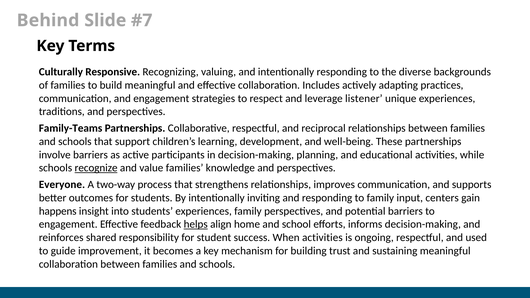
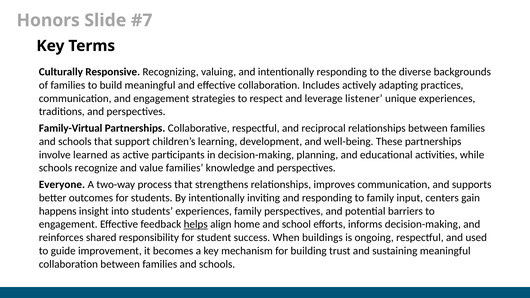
Behind: Behind -> Honors
Family-Teams: Family-Teams -> Family-Virtual
involve barriers: barriers -> learned
recognize underline: present -> none
When activities: activities -> buildings
